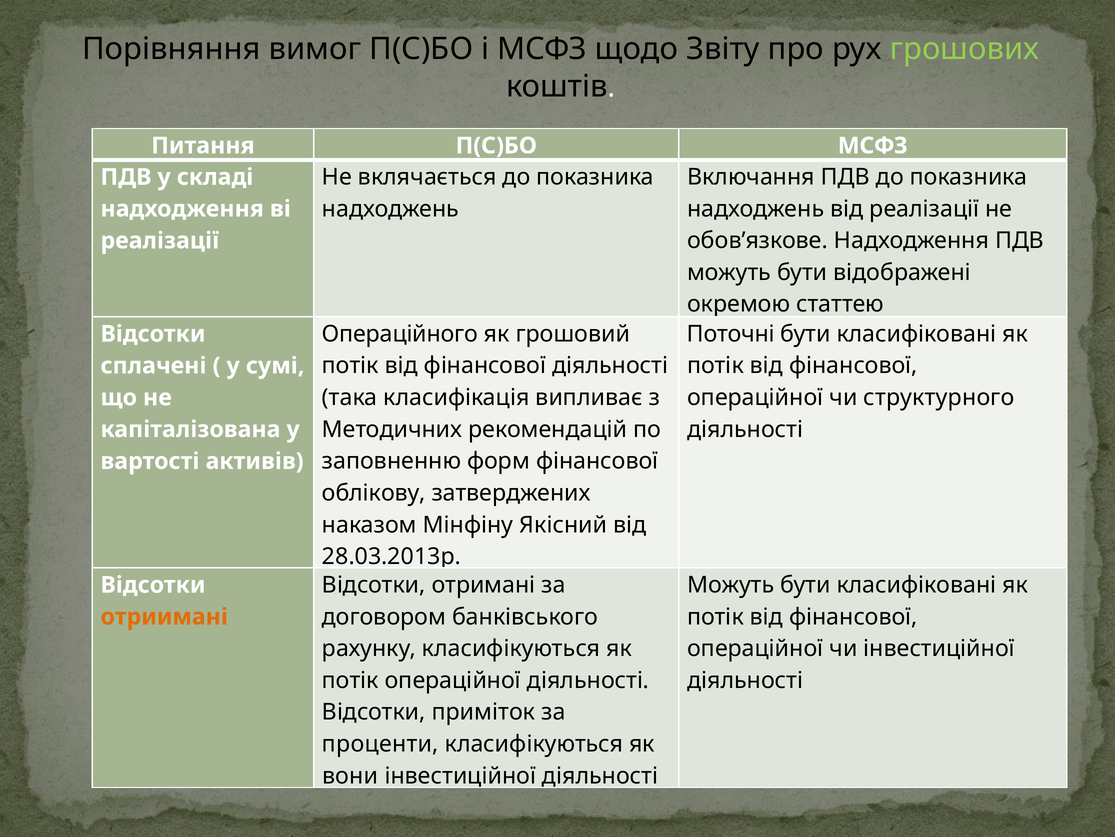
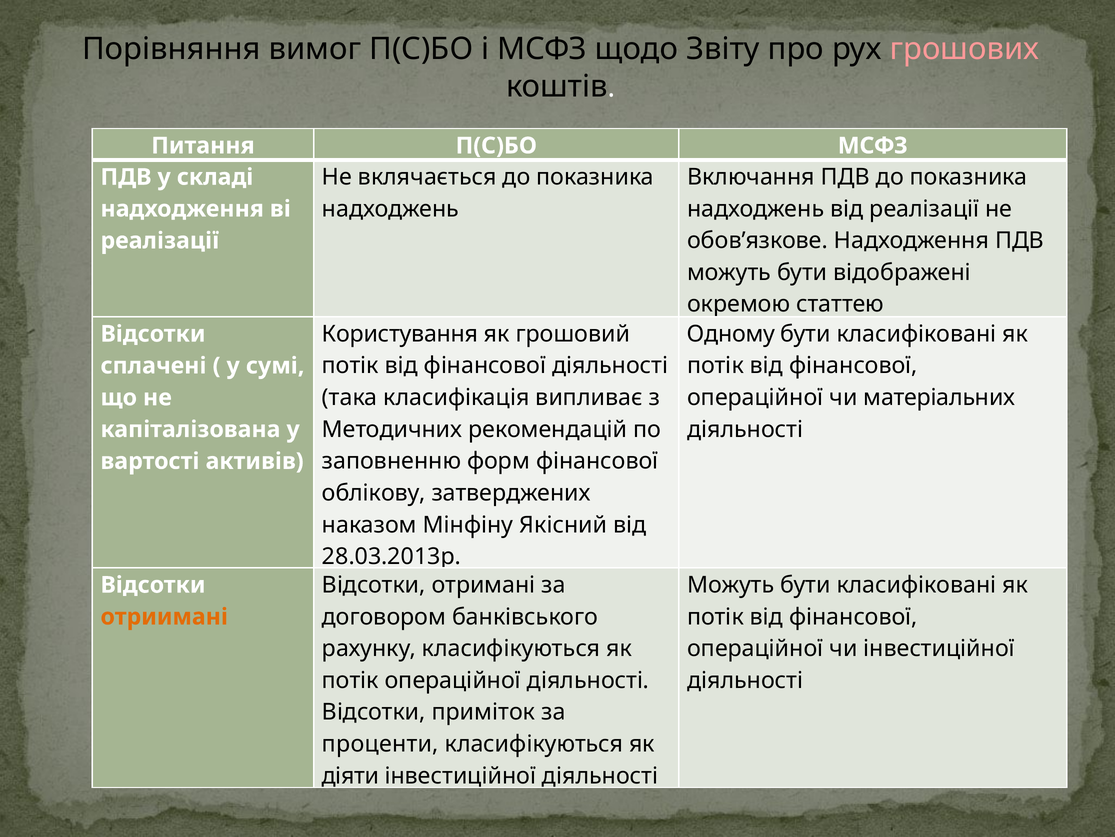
грошових colour: light green -> pink
Операційного: Операційного -> Користування
Поточні: Поточні -> Одному
структурного: структурного -> матеріальних
вони: вони -> діяти
